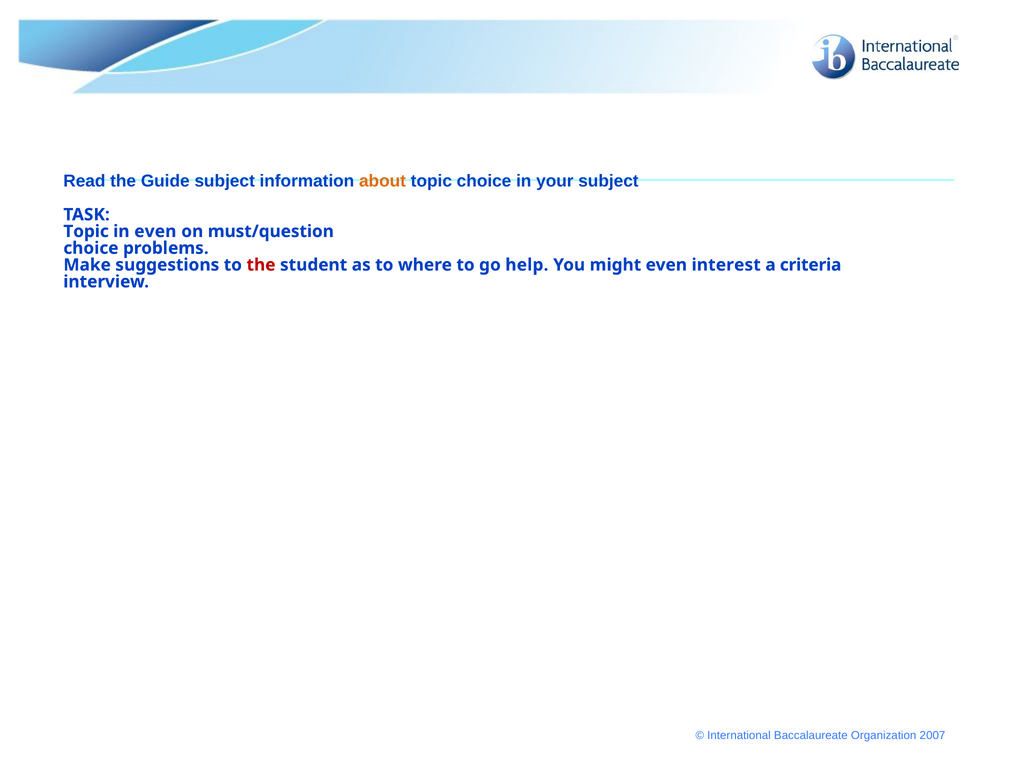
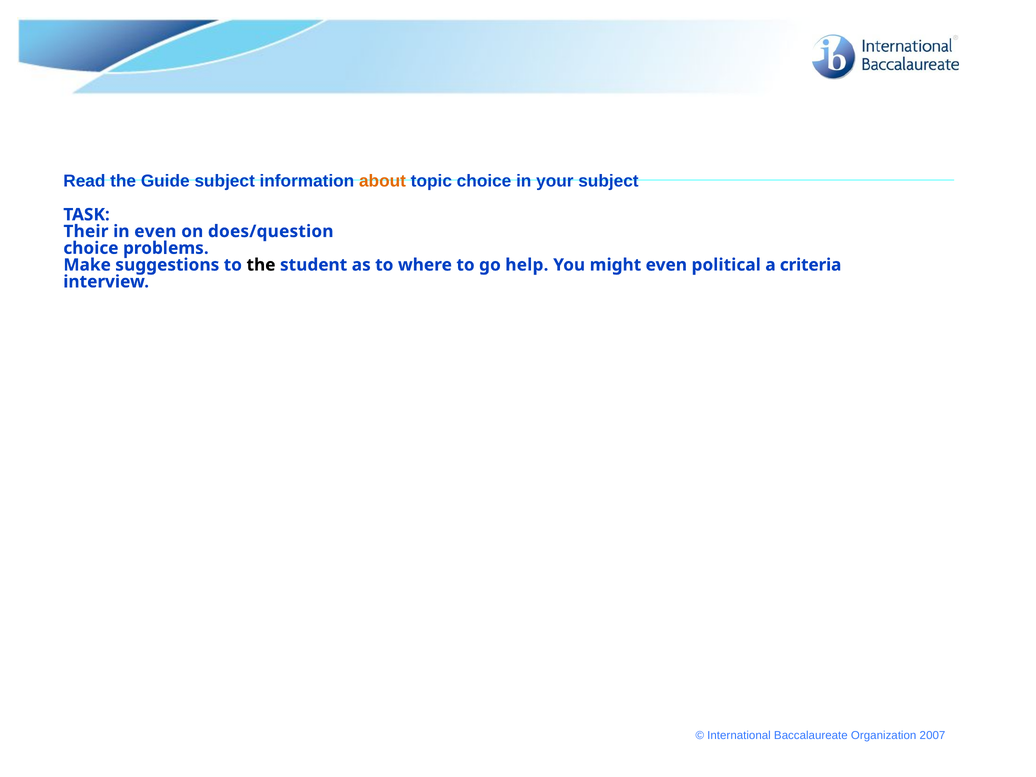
Topic at (86, 231): Topic -> Their
must/question: must/question -> does/question
the at (261, 265) colour: red -> black
interest: interest -> political
